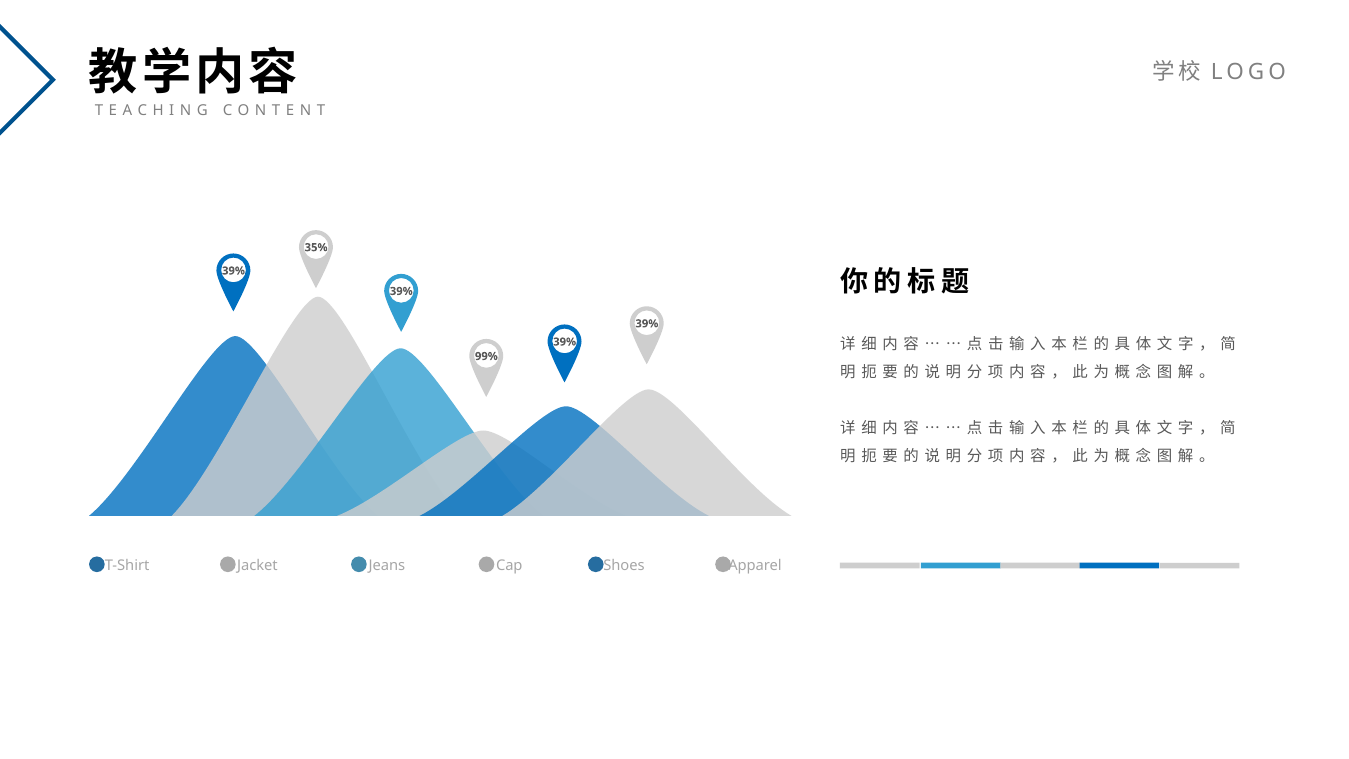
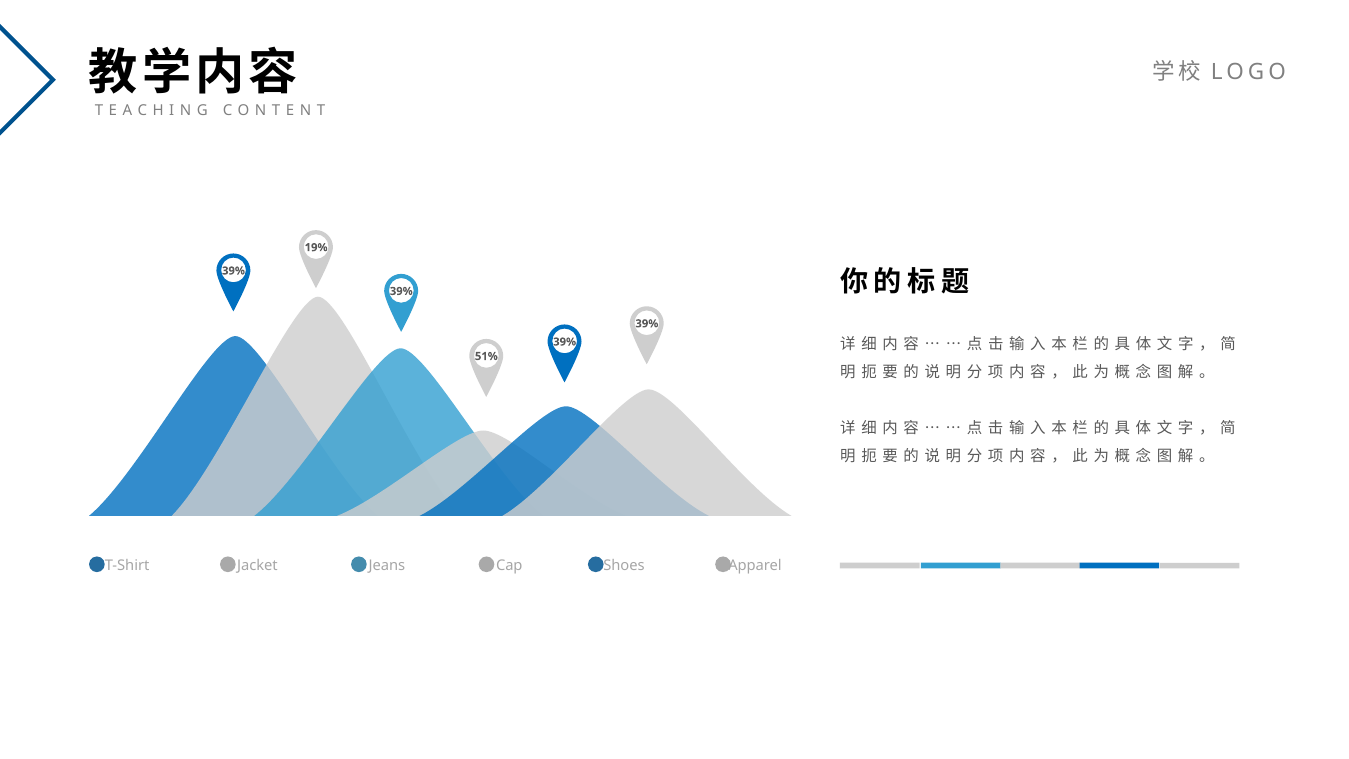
35%: 35% -> 19%
99%: 99% -> 51%
